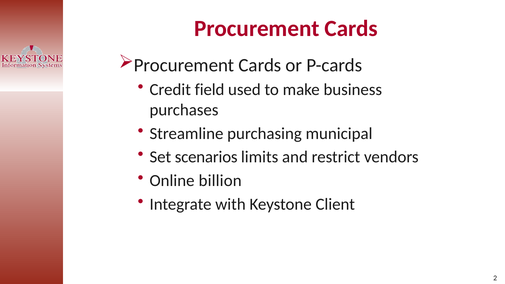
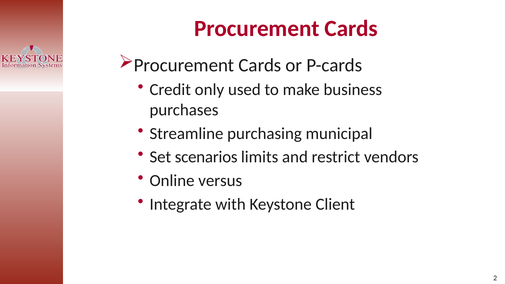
field: field -> only
billion: billion -> versus
